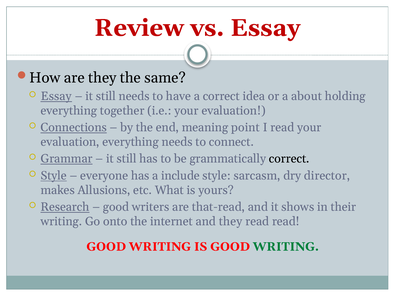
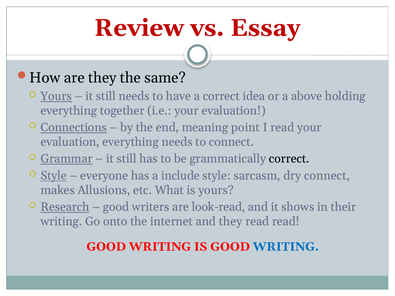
Essay at (56, 96): Essay -> Yours
about: about -> above
dry director: director -> connect
that-read: that-read -> look-read
WRITING at (286, 247) colour: green -> blue
